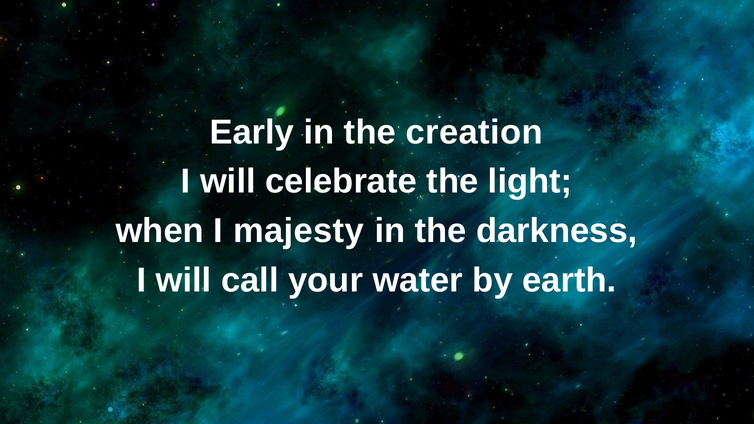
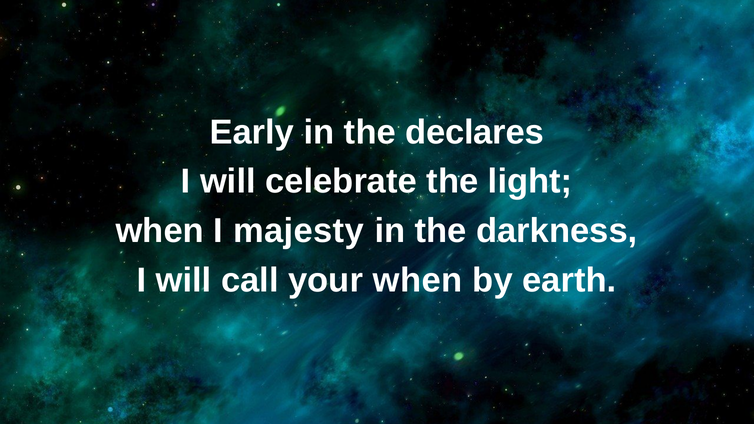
creation: creation -> declares
your water: water -> when
